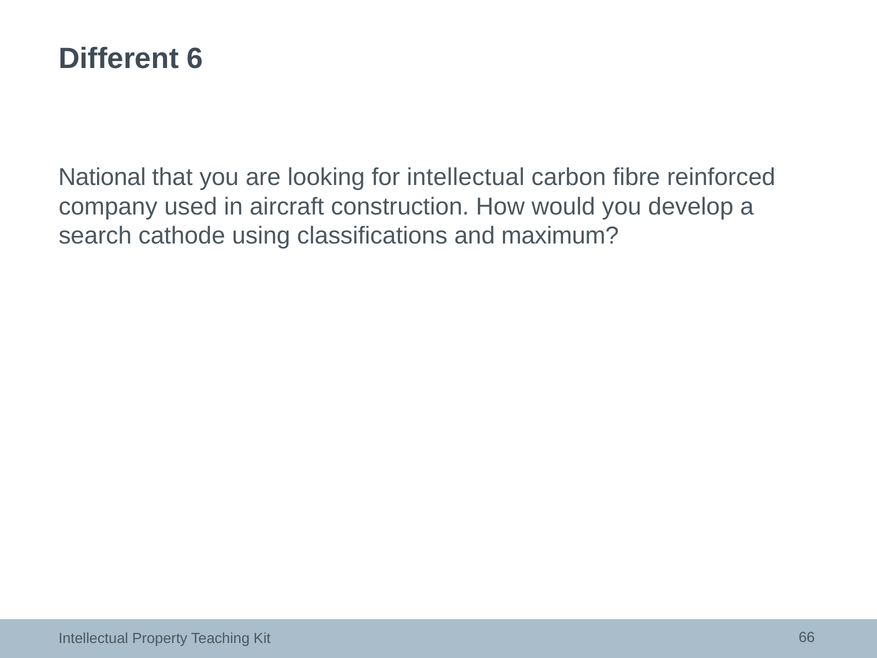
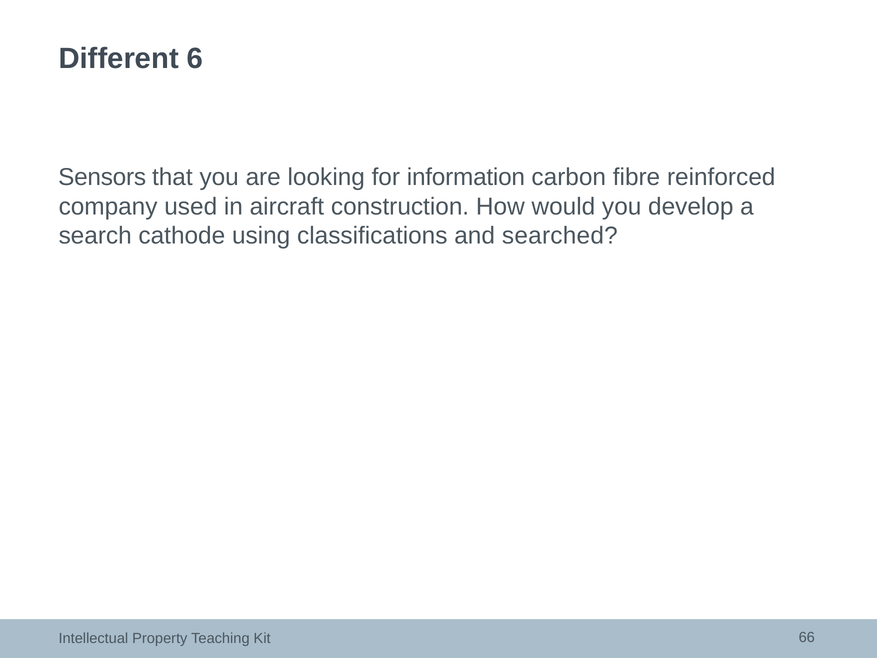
National: National -> Sensors
for intellectual: intellectual -> information
maximum: maximum -> searched
